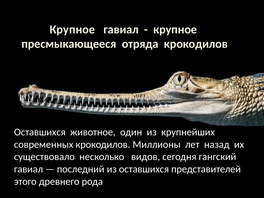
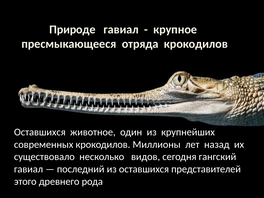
Крупное at (72, 29): Крупное -> Природе
